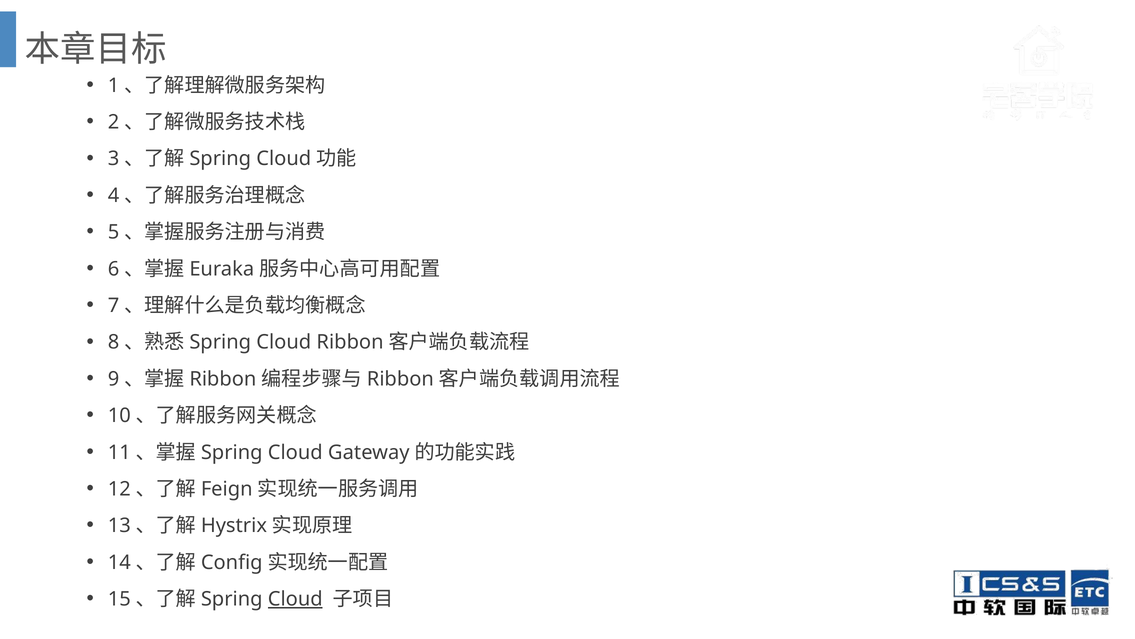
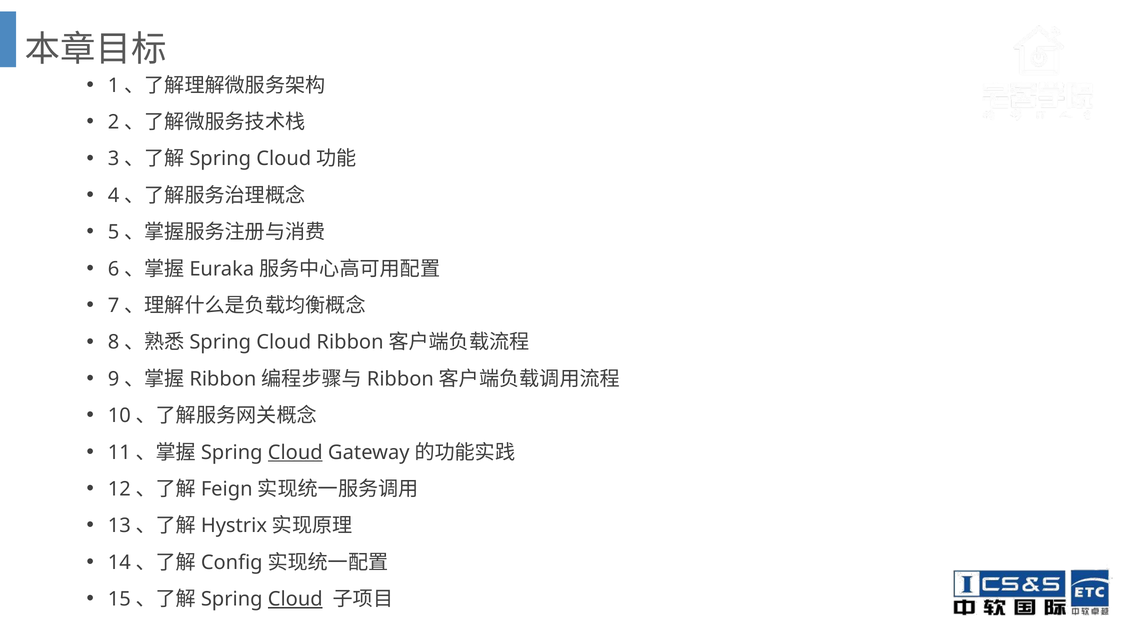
Cloud at (295, 452) underline: none -> present
